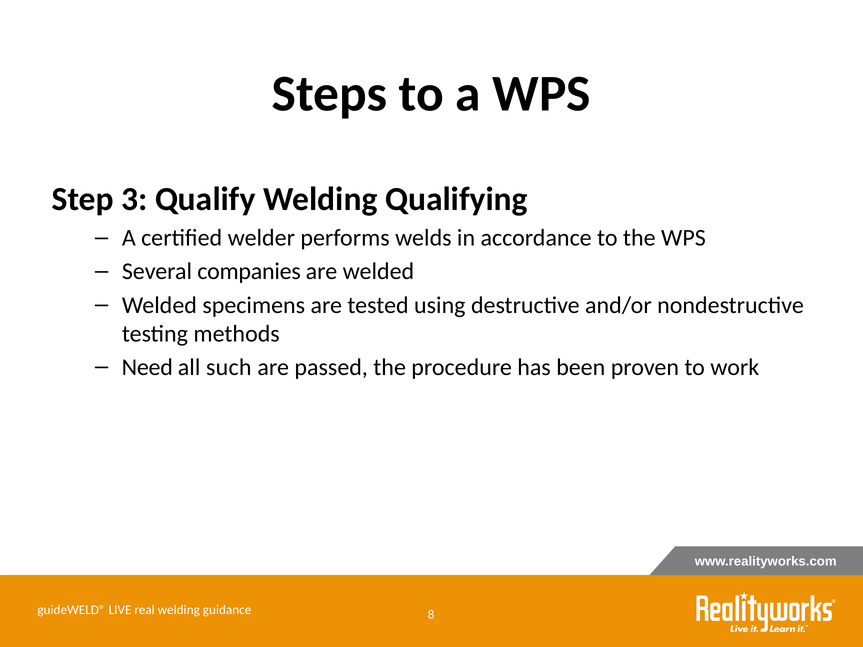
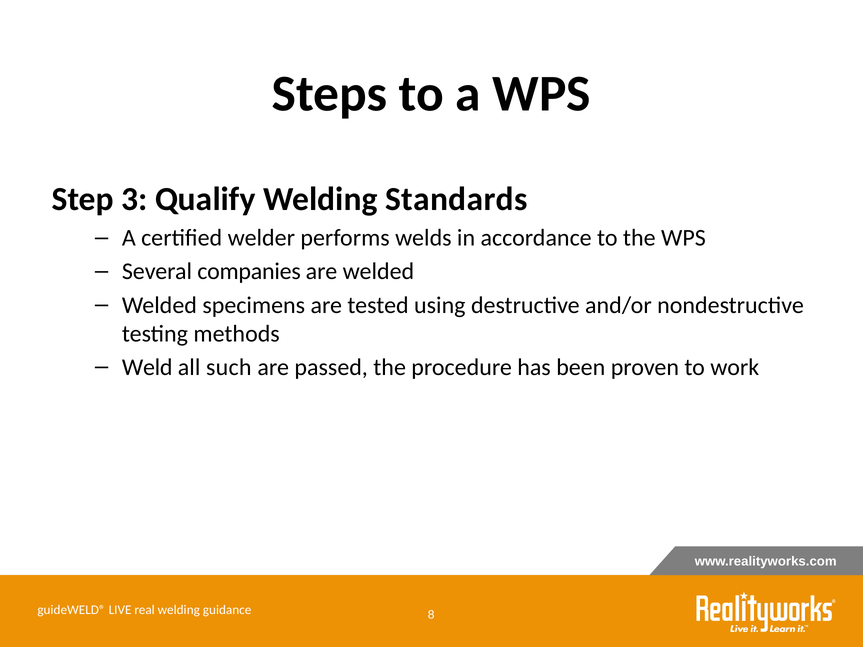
Qualifying: Qualifying -> Standards
Need: Need -> Weld
